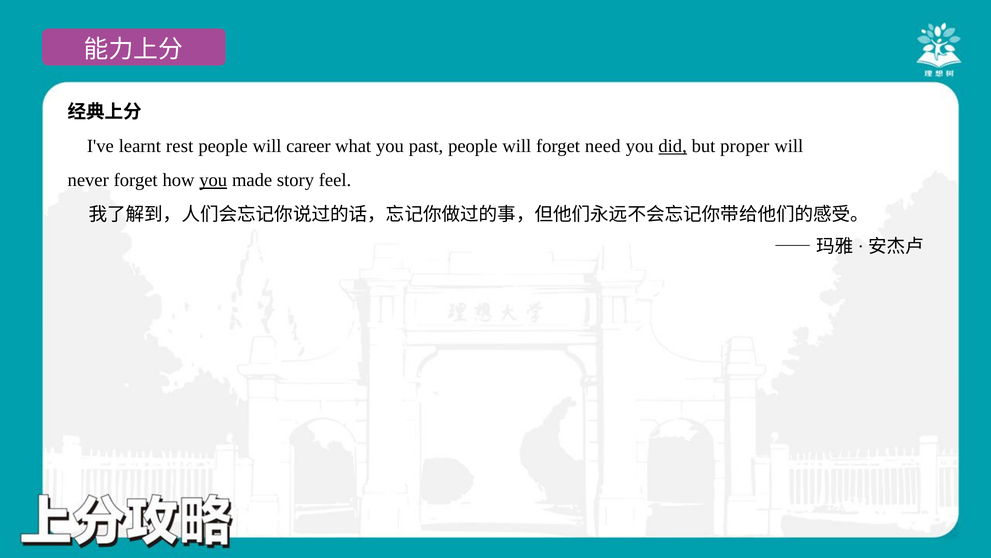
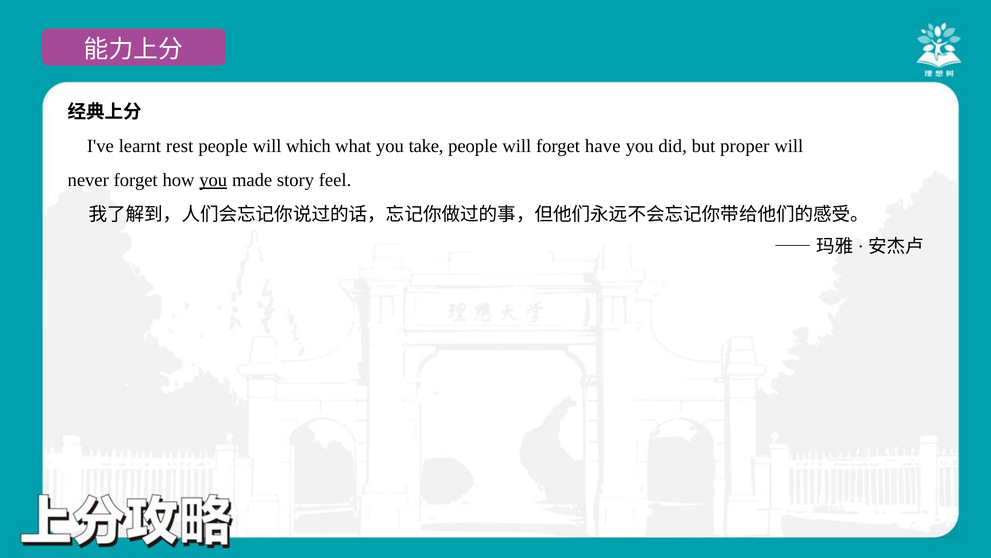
career: career -> which
past: past -> take
need: need -> have
did underline: present -> none
